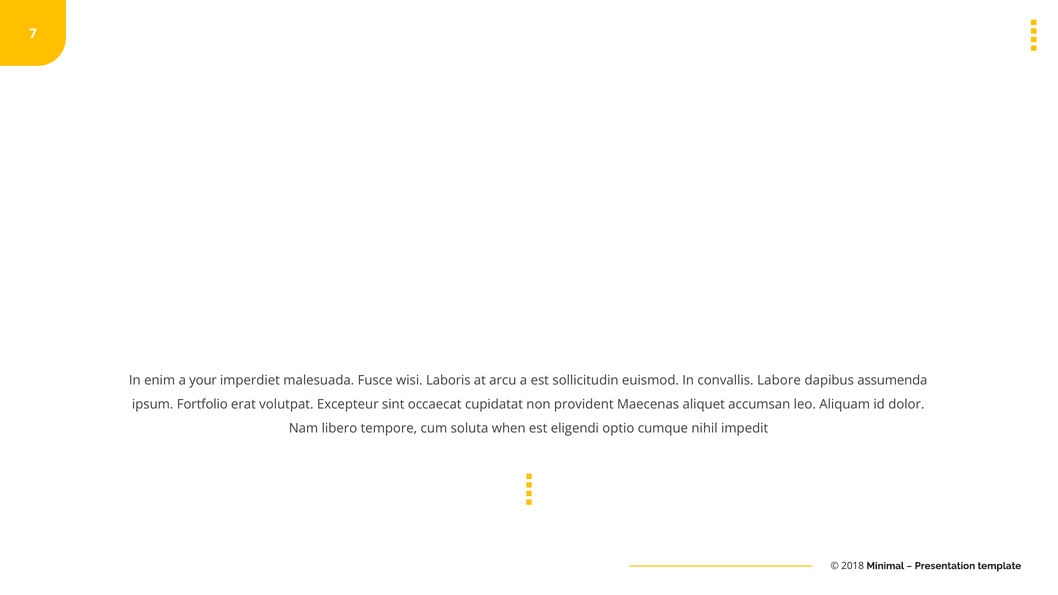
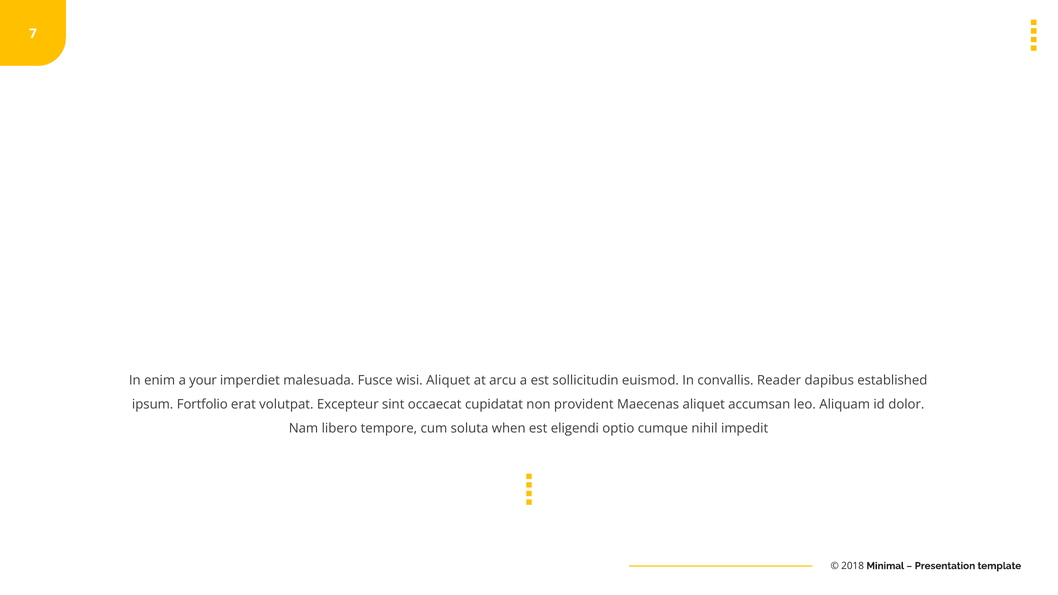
wisi Laboris: Laboris -> Aliquet
Labore: Labore -> Reader
assumenda: assumenda -> established
